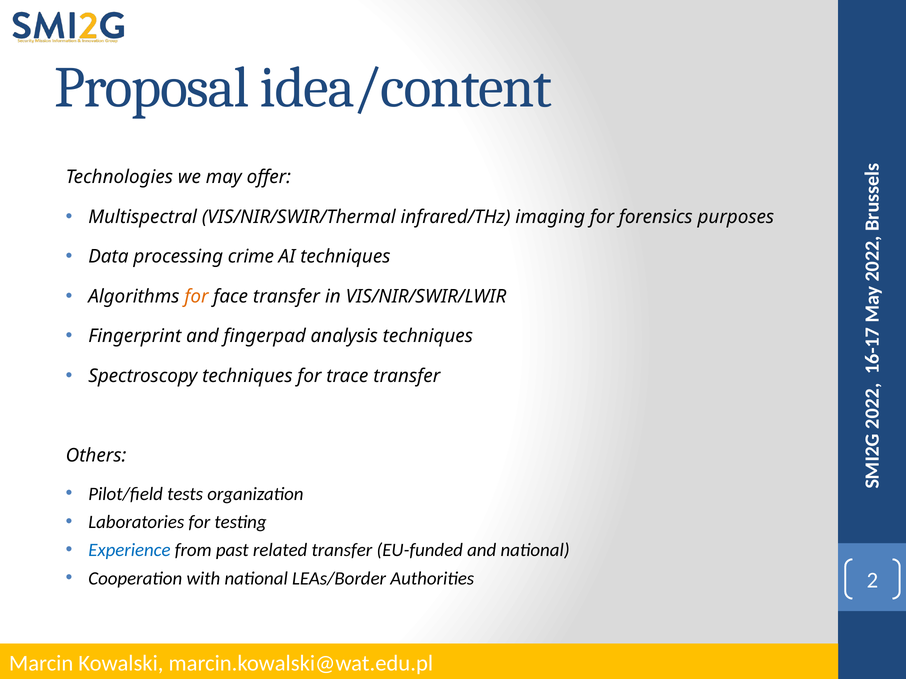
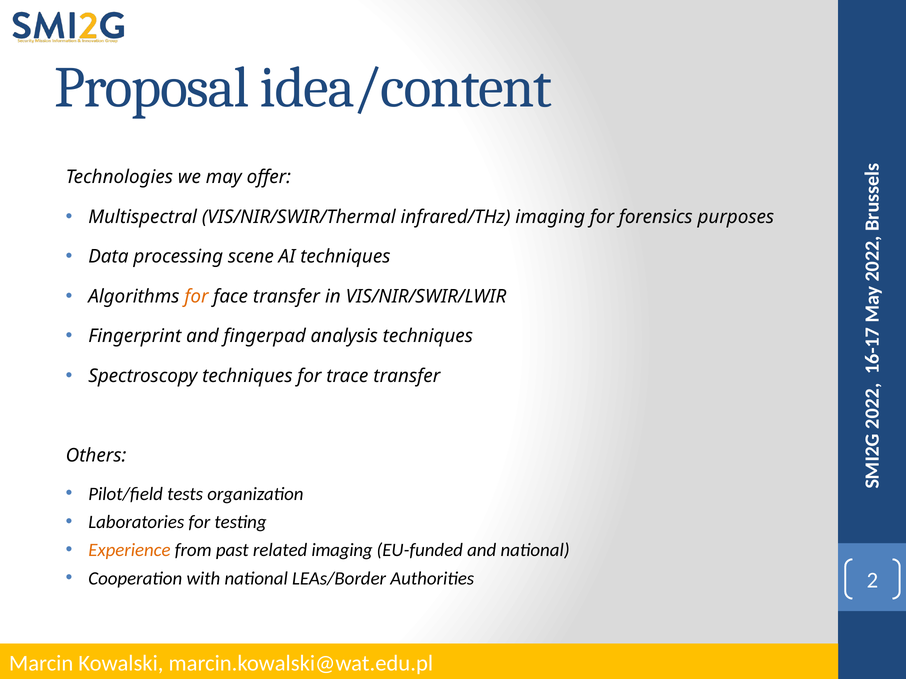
crime: crime -> scene
Experience colour: blue -> orange
related transfer: transfer -> imaging
